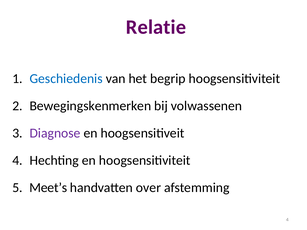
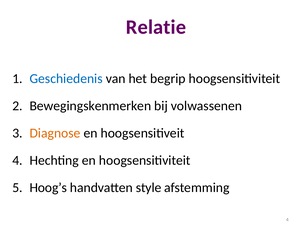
Diagnose colour: purple -> orange
Meet’s: Meet’s -> Hoog’s
over: over -> style
